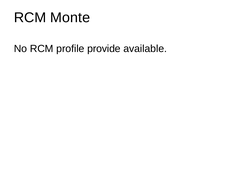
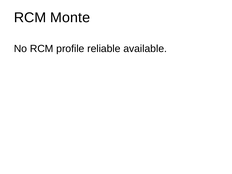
provide: provide -> reliable
